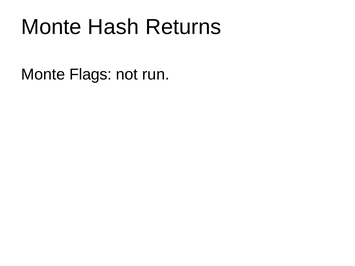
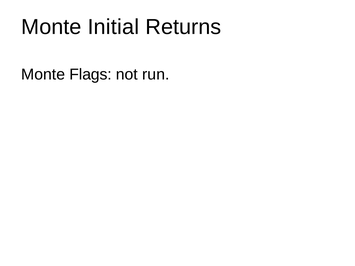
Hash: Hash -> Initial
